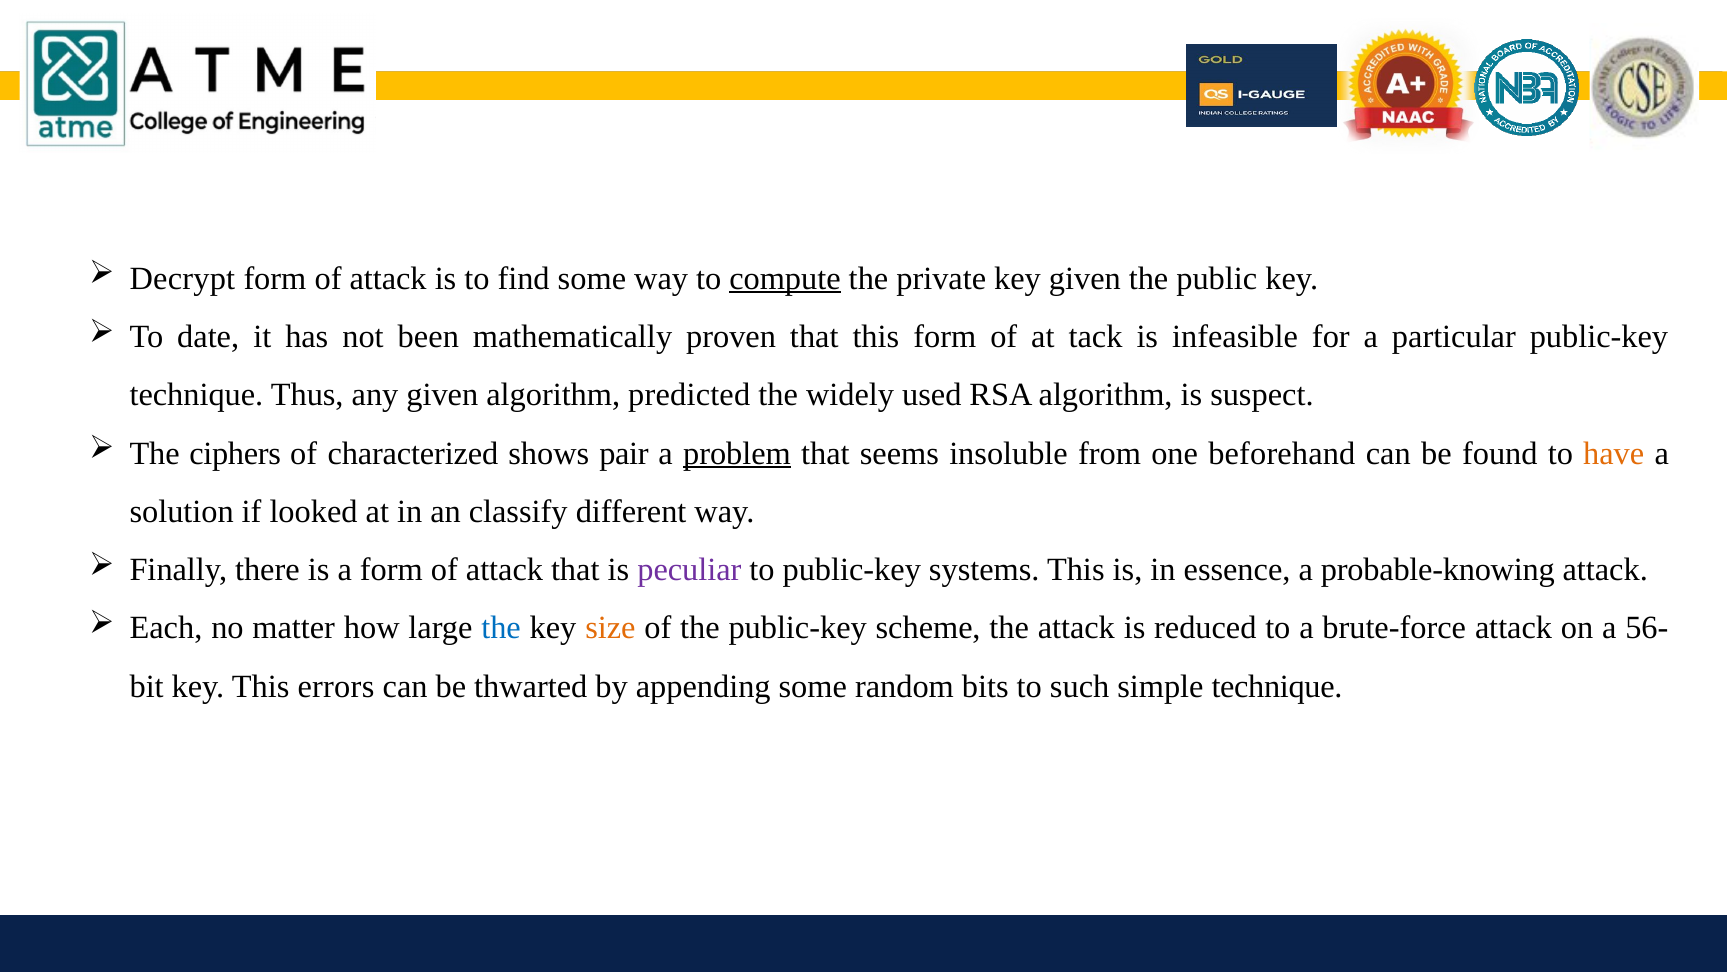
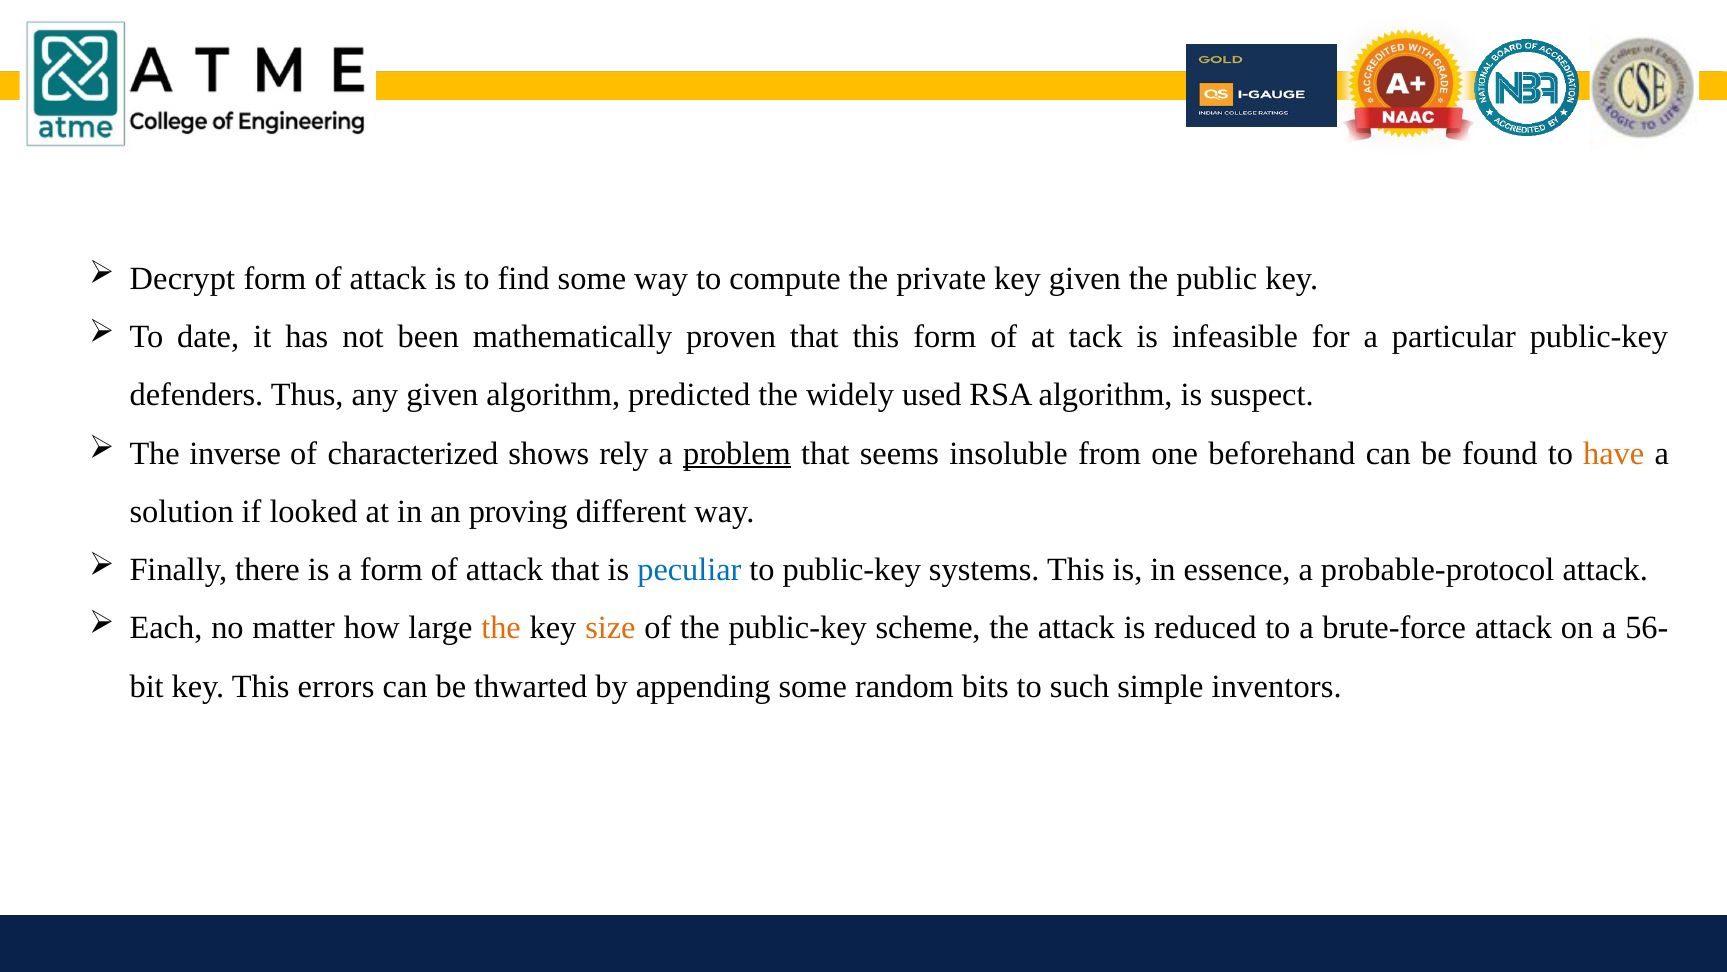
compute underline: present -> none
technique at (196, 395): technique -> defenders
ciphers: ciphers -> inverse
pair: pair -> rely
classify: classify -> proving
peculiar colour: purple -> blue
probable-knowing: probable-knowing -> probable-protocol
the at (501, 628) colour: blue -> orange
simple technique: technique -> inventors
